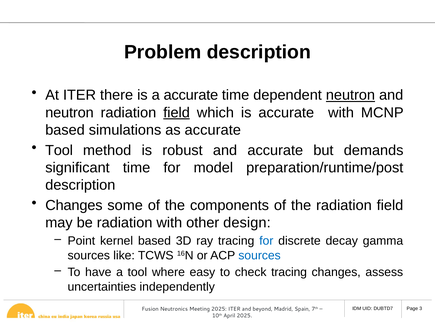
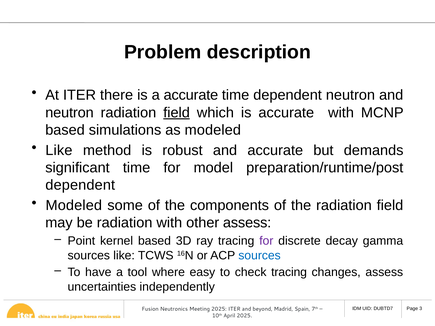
neutron at (350, 95) underline: present -> none
as accurate: accurate -> modeled
Tool at (59, 150): Tool -> Like
description at (80, 185): description -> dependent
Changes at (74, 205): Changes -> Modeled
other design: design -> assess
for at (266, 241) colour: blue -> purple
